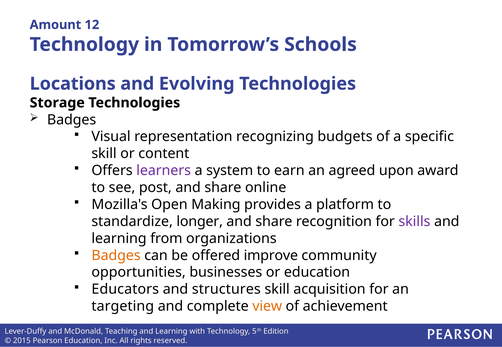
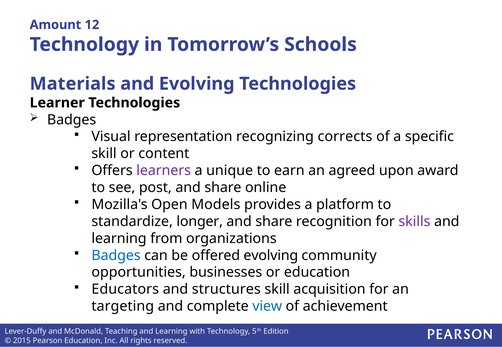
Locations: Locations -> Materials
Storage: Storage -> Learner
budgets: budgets -> corrects
system: system -> unique
Making: Making -> Models
Badges at (116, 256) colour: orange -> blue
offered improve: improve -> evolving
view colour: orange -> blue
